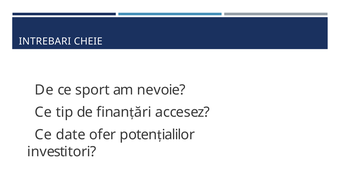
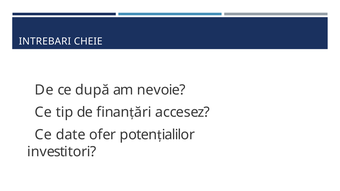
sport: sport -> după
